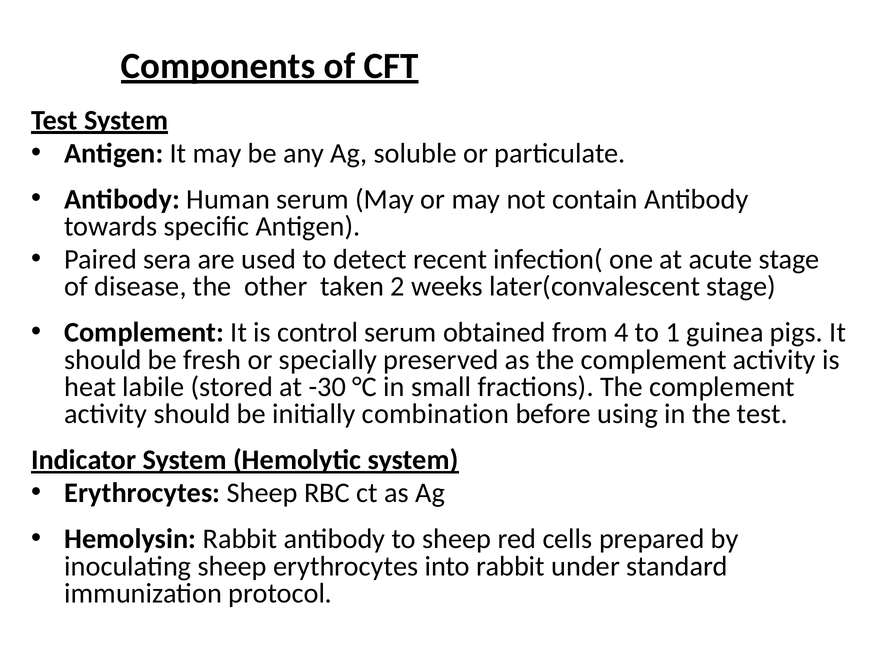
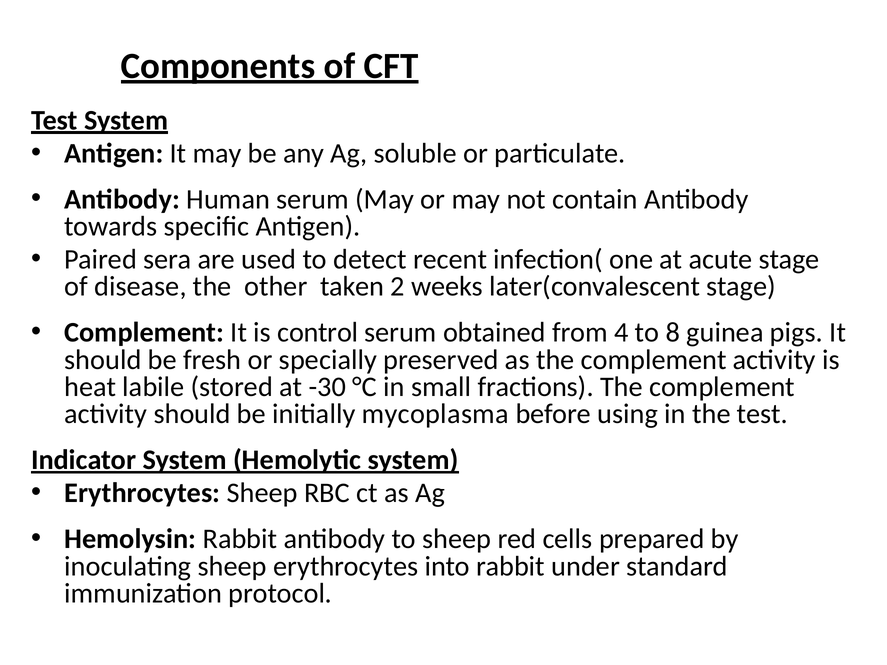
1: 1 -> 8
combination: combination -> mycoplasma
